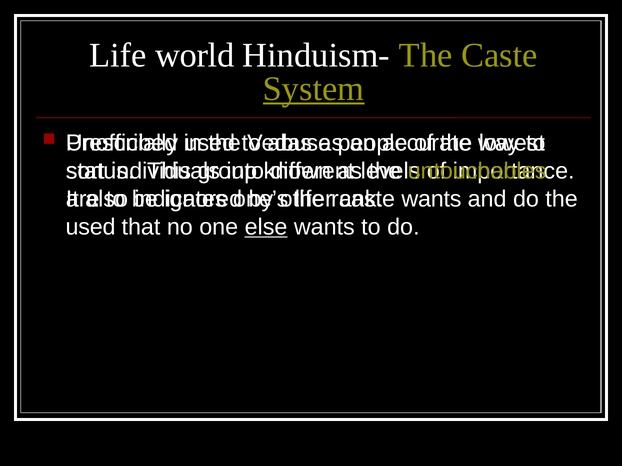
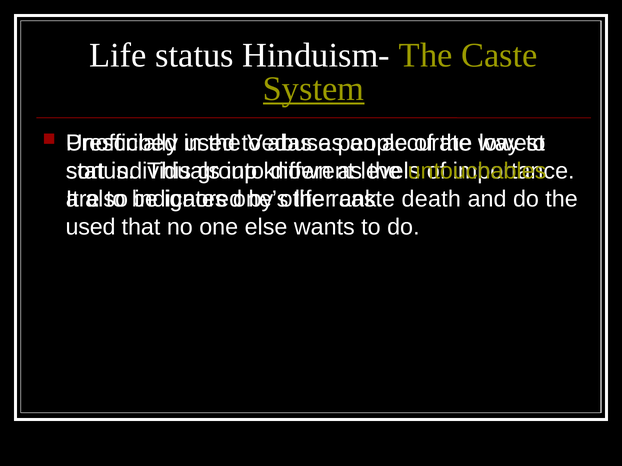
Life world: world -> status
wants at (431, 199): wants -> death
else underline: present -> none
